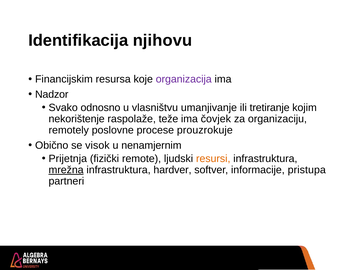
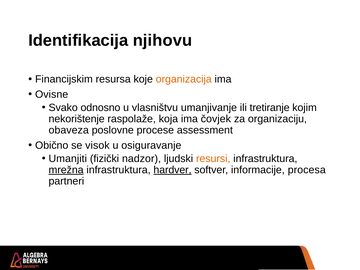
organizacija colour: purple -> orange
Nadzor: Nadzor -> Ovisne
teže: teže -> koja
remotely: remotely -> obaveza
prouzrokuje: prouzrokuje -> assessment
nenamjernim: nenamjernim -> osiguravanje
Prijetnja: Prijetnja -> Umanjiti
remote: remote -> nadzor
hardver underline: none -> present
pristupa: pristupa -> procesa
